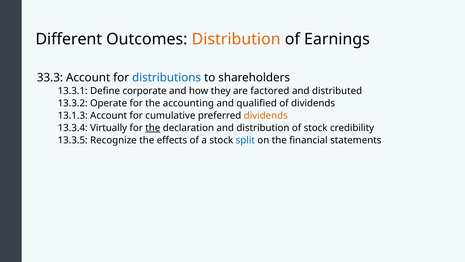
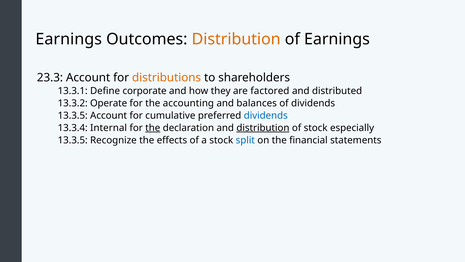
Different at (69, 39): Different -> Earnings
33.3: 33.3 -> 23.3
distributions colour: blue -> orange
qualified: qualified -> balances
13.1.3 at (73, 115): 13.1.3 -> 13.3.5
dividends at (266, 115) colour: orange -> blue
Virtually: Virtually -> Internal
distribution at (263, 128) underline: none -> present
credibility: credibility -> especially
